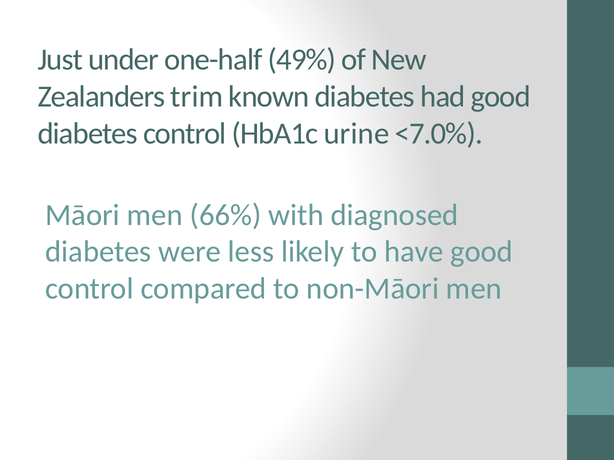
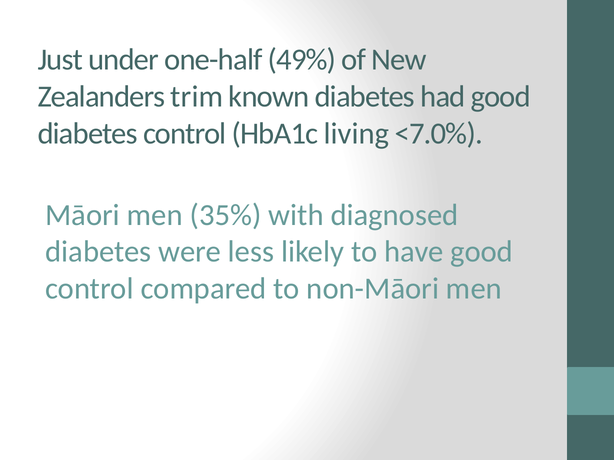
urine: urine -> living
66%: 66% -> 35%
